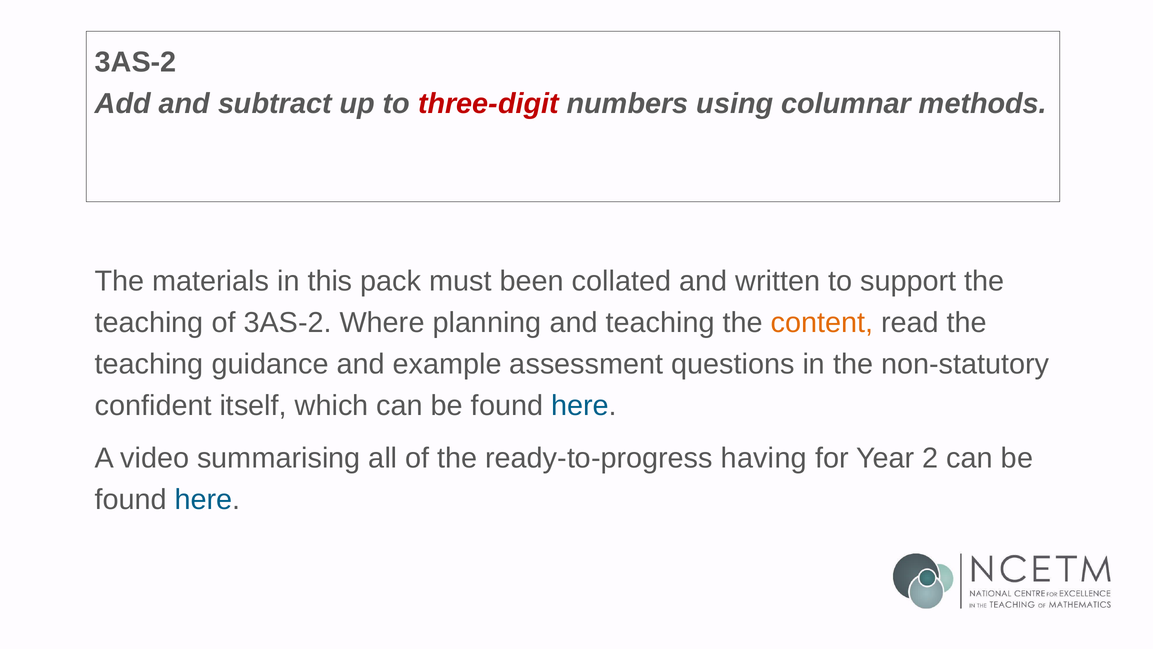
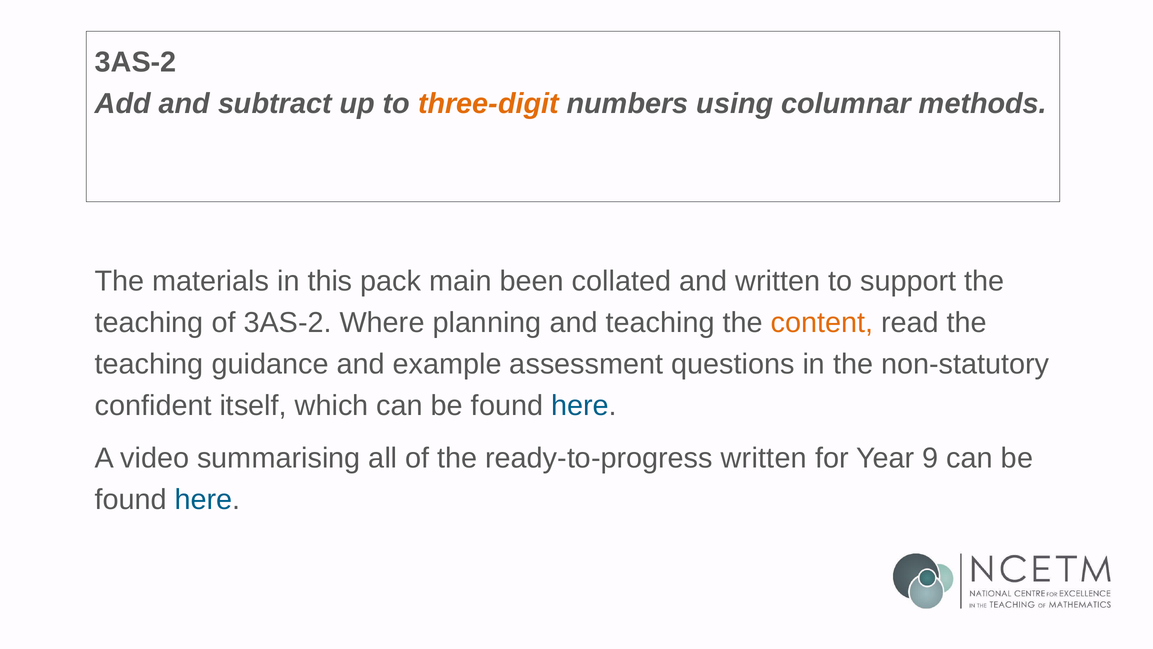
three-digit colour: red -> orange
must: must -> main
ready-to-progress having: having -> written
2: 2 -> 9
